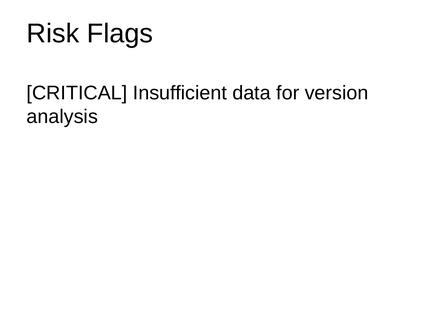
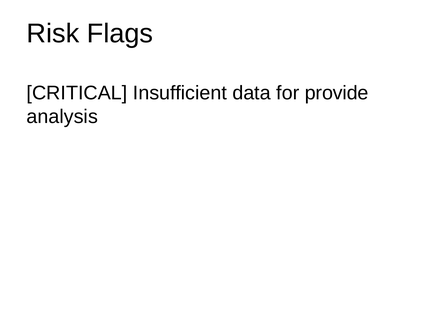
version: version -> provide
